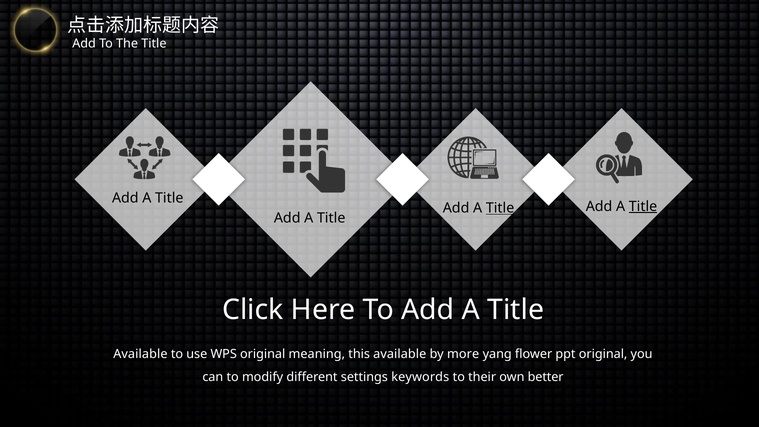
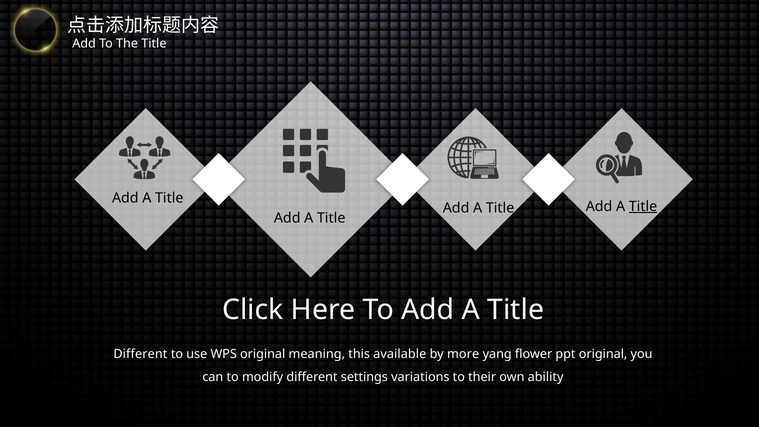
Title at (500, 208) underline: present -> none
Available at (140, 354): Available -> Different
keywords: keywords -> variations
better: better -> ability
